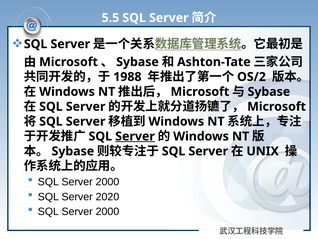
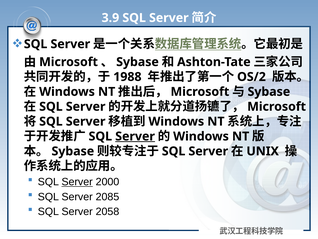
5.5: 5.5 -> 3.9
Server at (77, 182) underline: none -> present
2020: 2020 -> 2085
2000 at (107, 211): 2000 -> 2058
